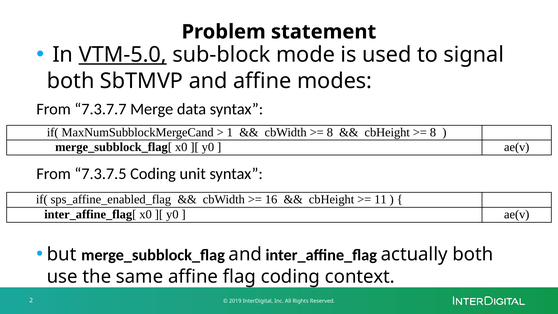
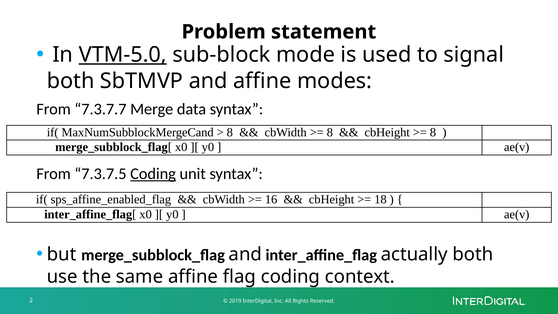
1 at (230, 132): 1 -> 8
Coding at (153, 174) underline: none -> present
11: 11 -> 18
